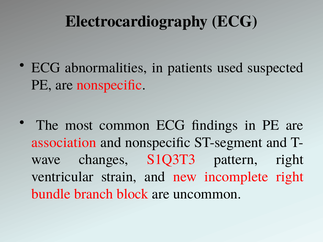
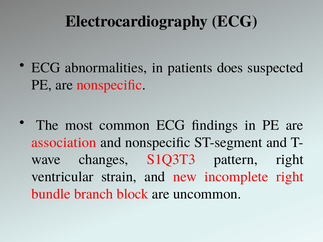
used: used -> does
